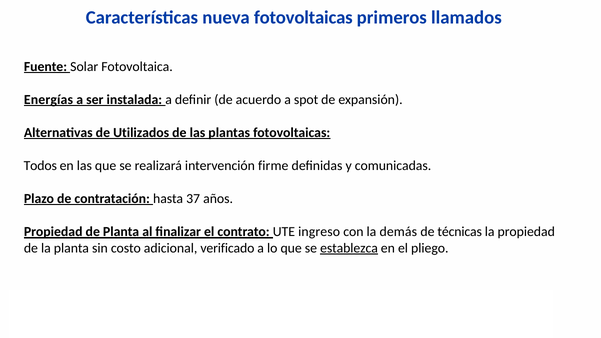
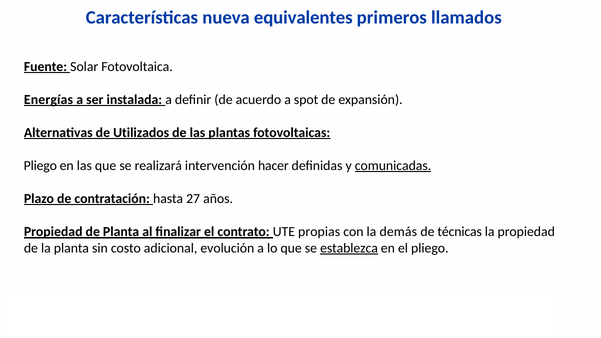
nueva fotovoltaicas: fotovoltaicas -> equivalentes
Todos at (40, 166): Todos -> Pliego
firme: firme -> hacer
comunicadas underline: none -> present
37: 37 -> 27
ingreso: ingreso -> propias
verificado: verificado -> evolución
